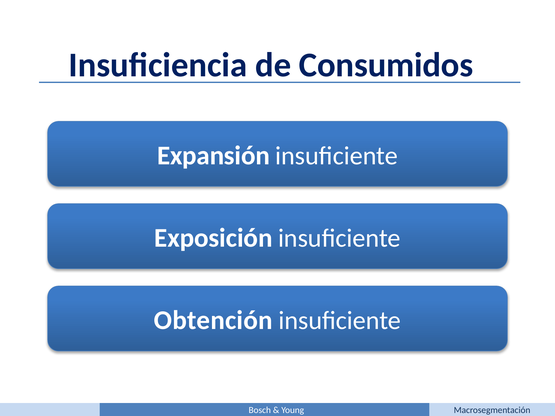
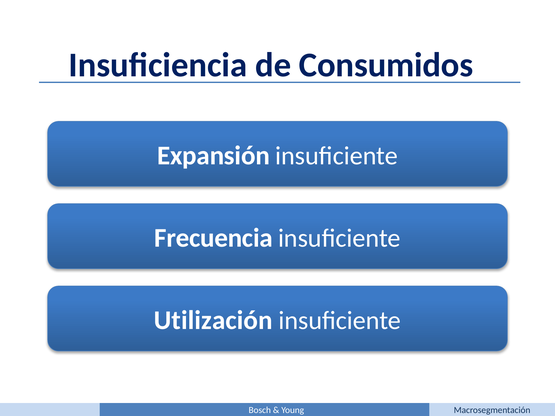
Exposición: Exposición -> Frecuencia
Obtención: Obtención -> Utilización
